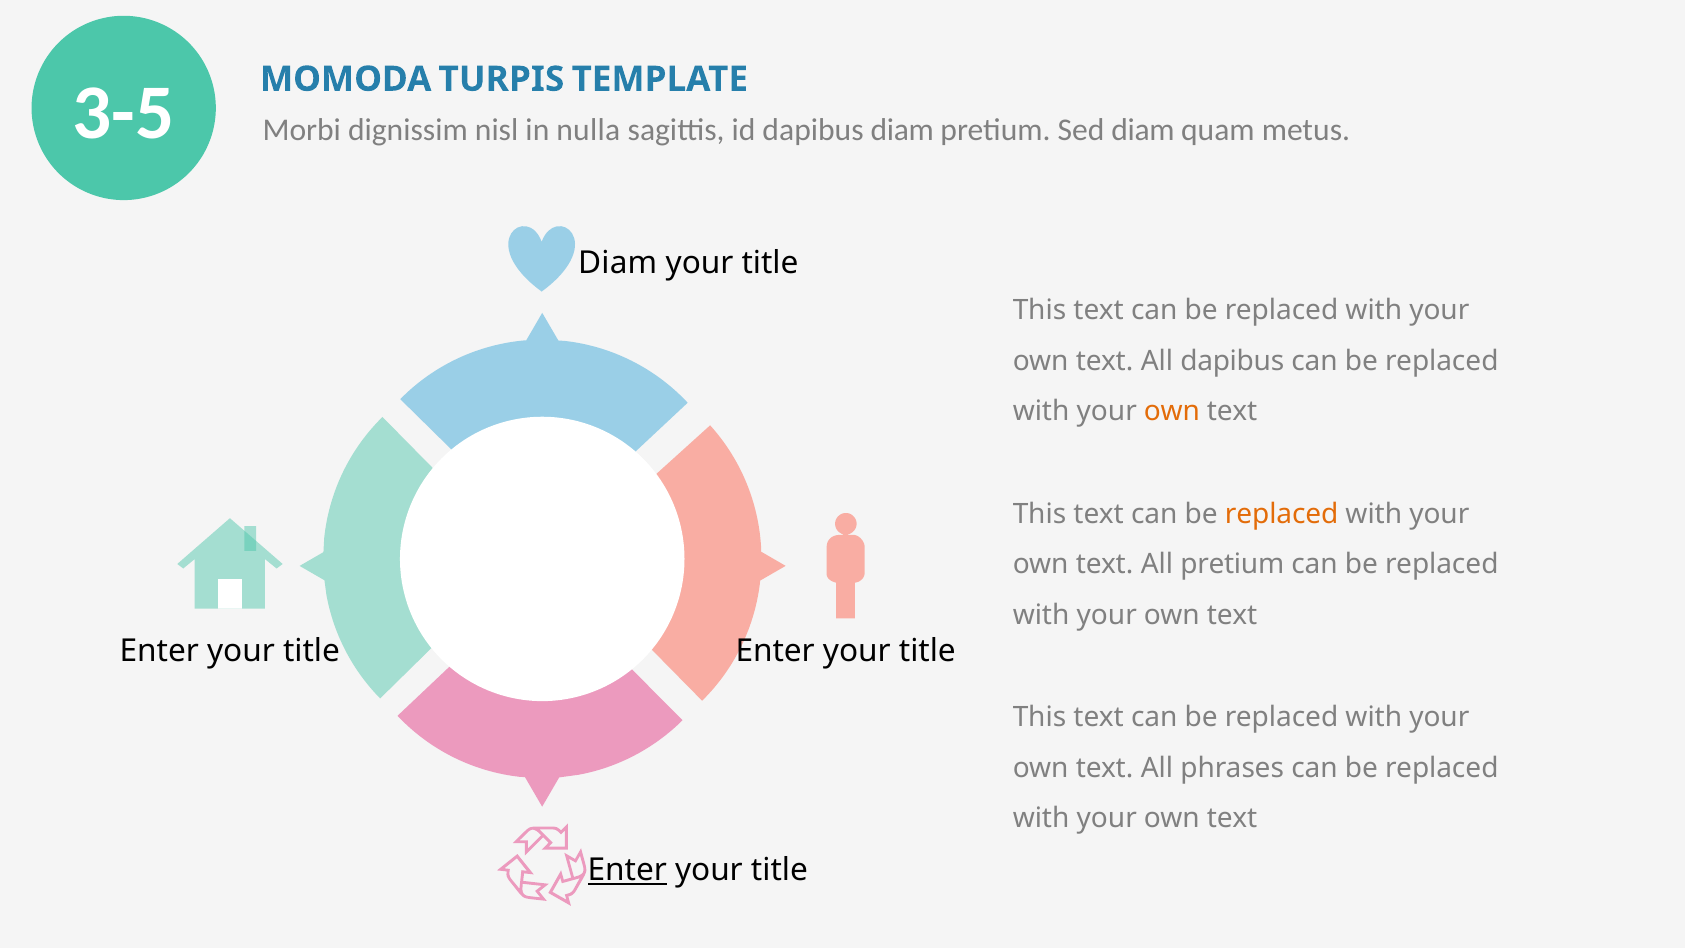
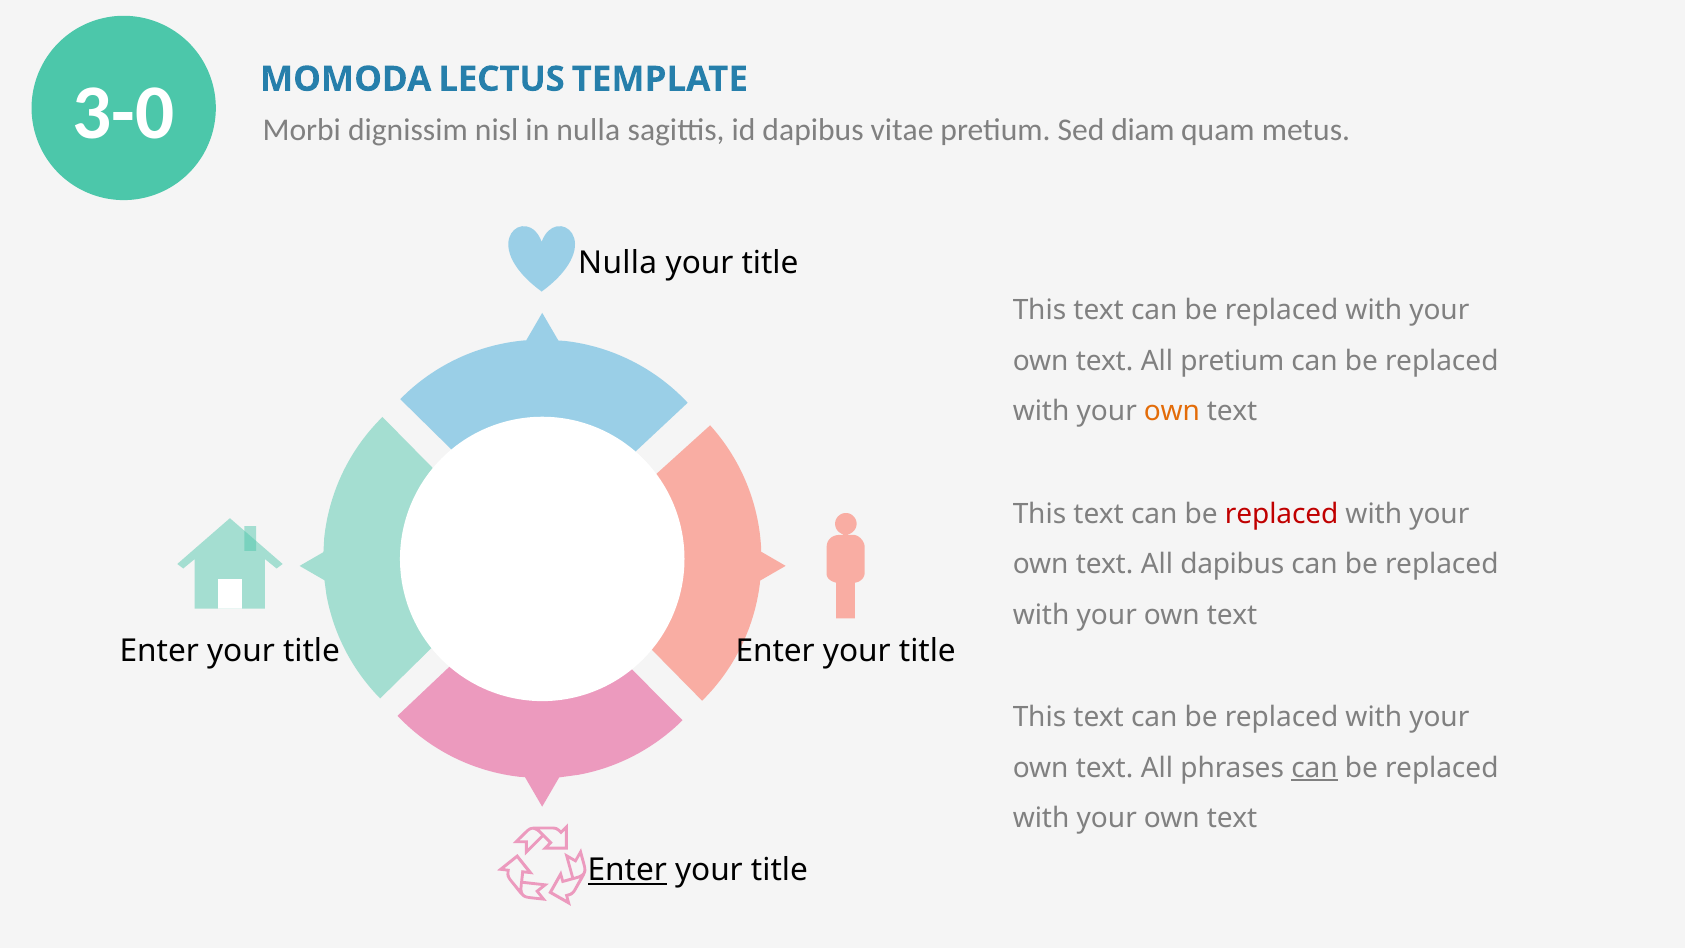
3-5: 3-5 -> 3-0
TURPIS: TURPIS -> LECTUS
dapibus diam: diam -> vitae
Diam at (618, 263): Diam -> Nulla
All dapibus: dapibus -> pretium
replaced at (1282, 514) colour: orange -> red
All pretium: pretium -> dapibus
can at (1315, 768) underline: none -> present
